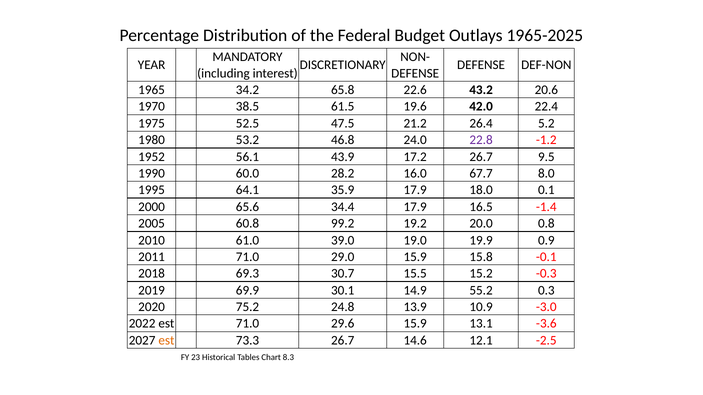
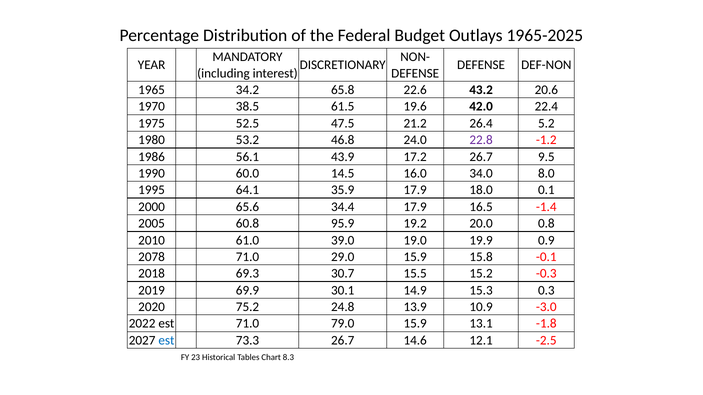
1952: 1952 -> 1986
28.2: 28.2 -> 14.5
67.7: 67.7 -> 34.0
99.2: 99.2 -> 95.9
2011: 2011 -> 2078
55.2: 55.2 -> 15.3
29.6: 29.6 -> 79.0
-3.6: -3.6 -> -1.8
est at (166, 341) colour: orange -> blue
